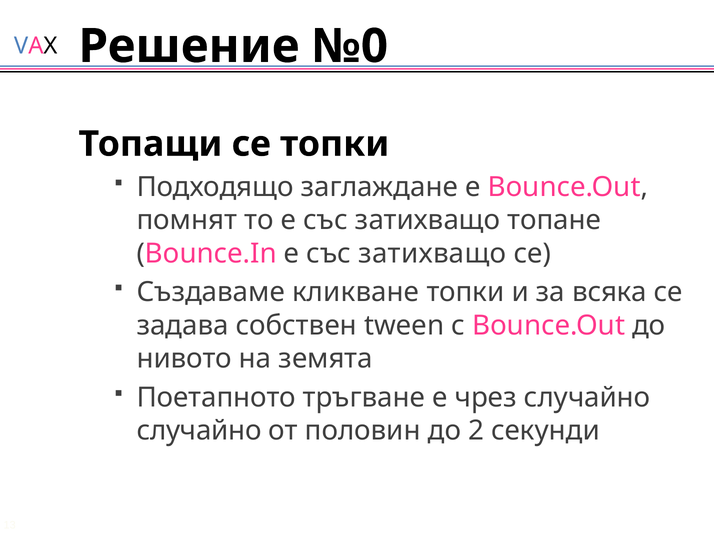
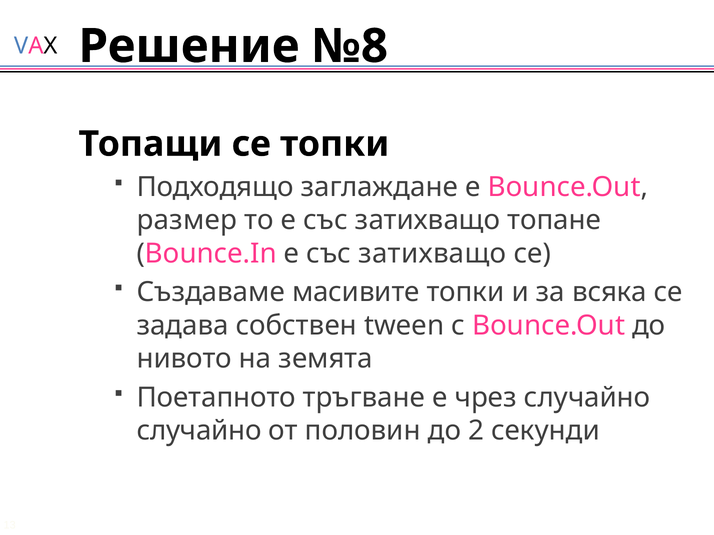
№0: №0 -> №8
помнят: помнят -> размер
кликване: кликване -> масивите
